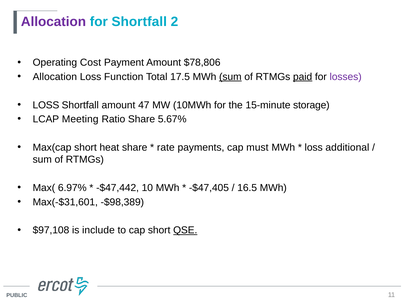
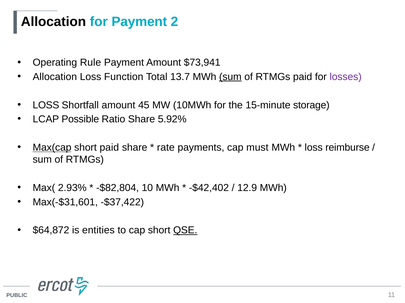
Allocation at (53, 22) colour: purple -> black
for Shortfall: Shortfall -> Payment
Cost: Cost -> Rule
$78,806: $78,806 -> $73,941
17.5: 17.5 -> 13.7
paid at (303, 77) underline: present -> none
47: 47 -> 45
Meeting: Meeting -> Possible
5.67%: 5.67% -> 5.92%
Max(cap underline: none -> present
short heat: heat -> paid
additional: additional -> reimburse
6.97%: 6.97% -> 2.93%
-$47,442: -$47,442 -> -$82,804
-$47,405: -$47,405 -> -$42,402
16.5: 16.5 -> 12.9
-$98,389: -$98,389 -> -$37,422
$97,108: $97,108 -> $64,872
include: include -> entities
